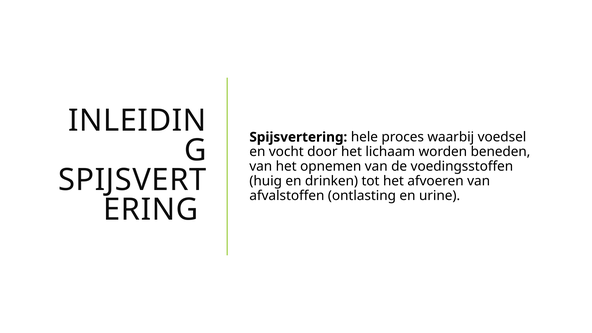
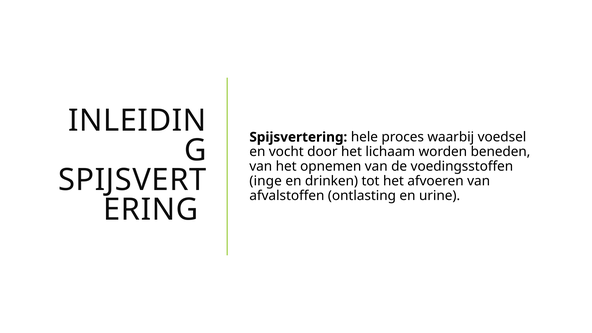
huig: huig -> inge
